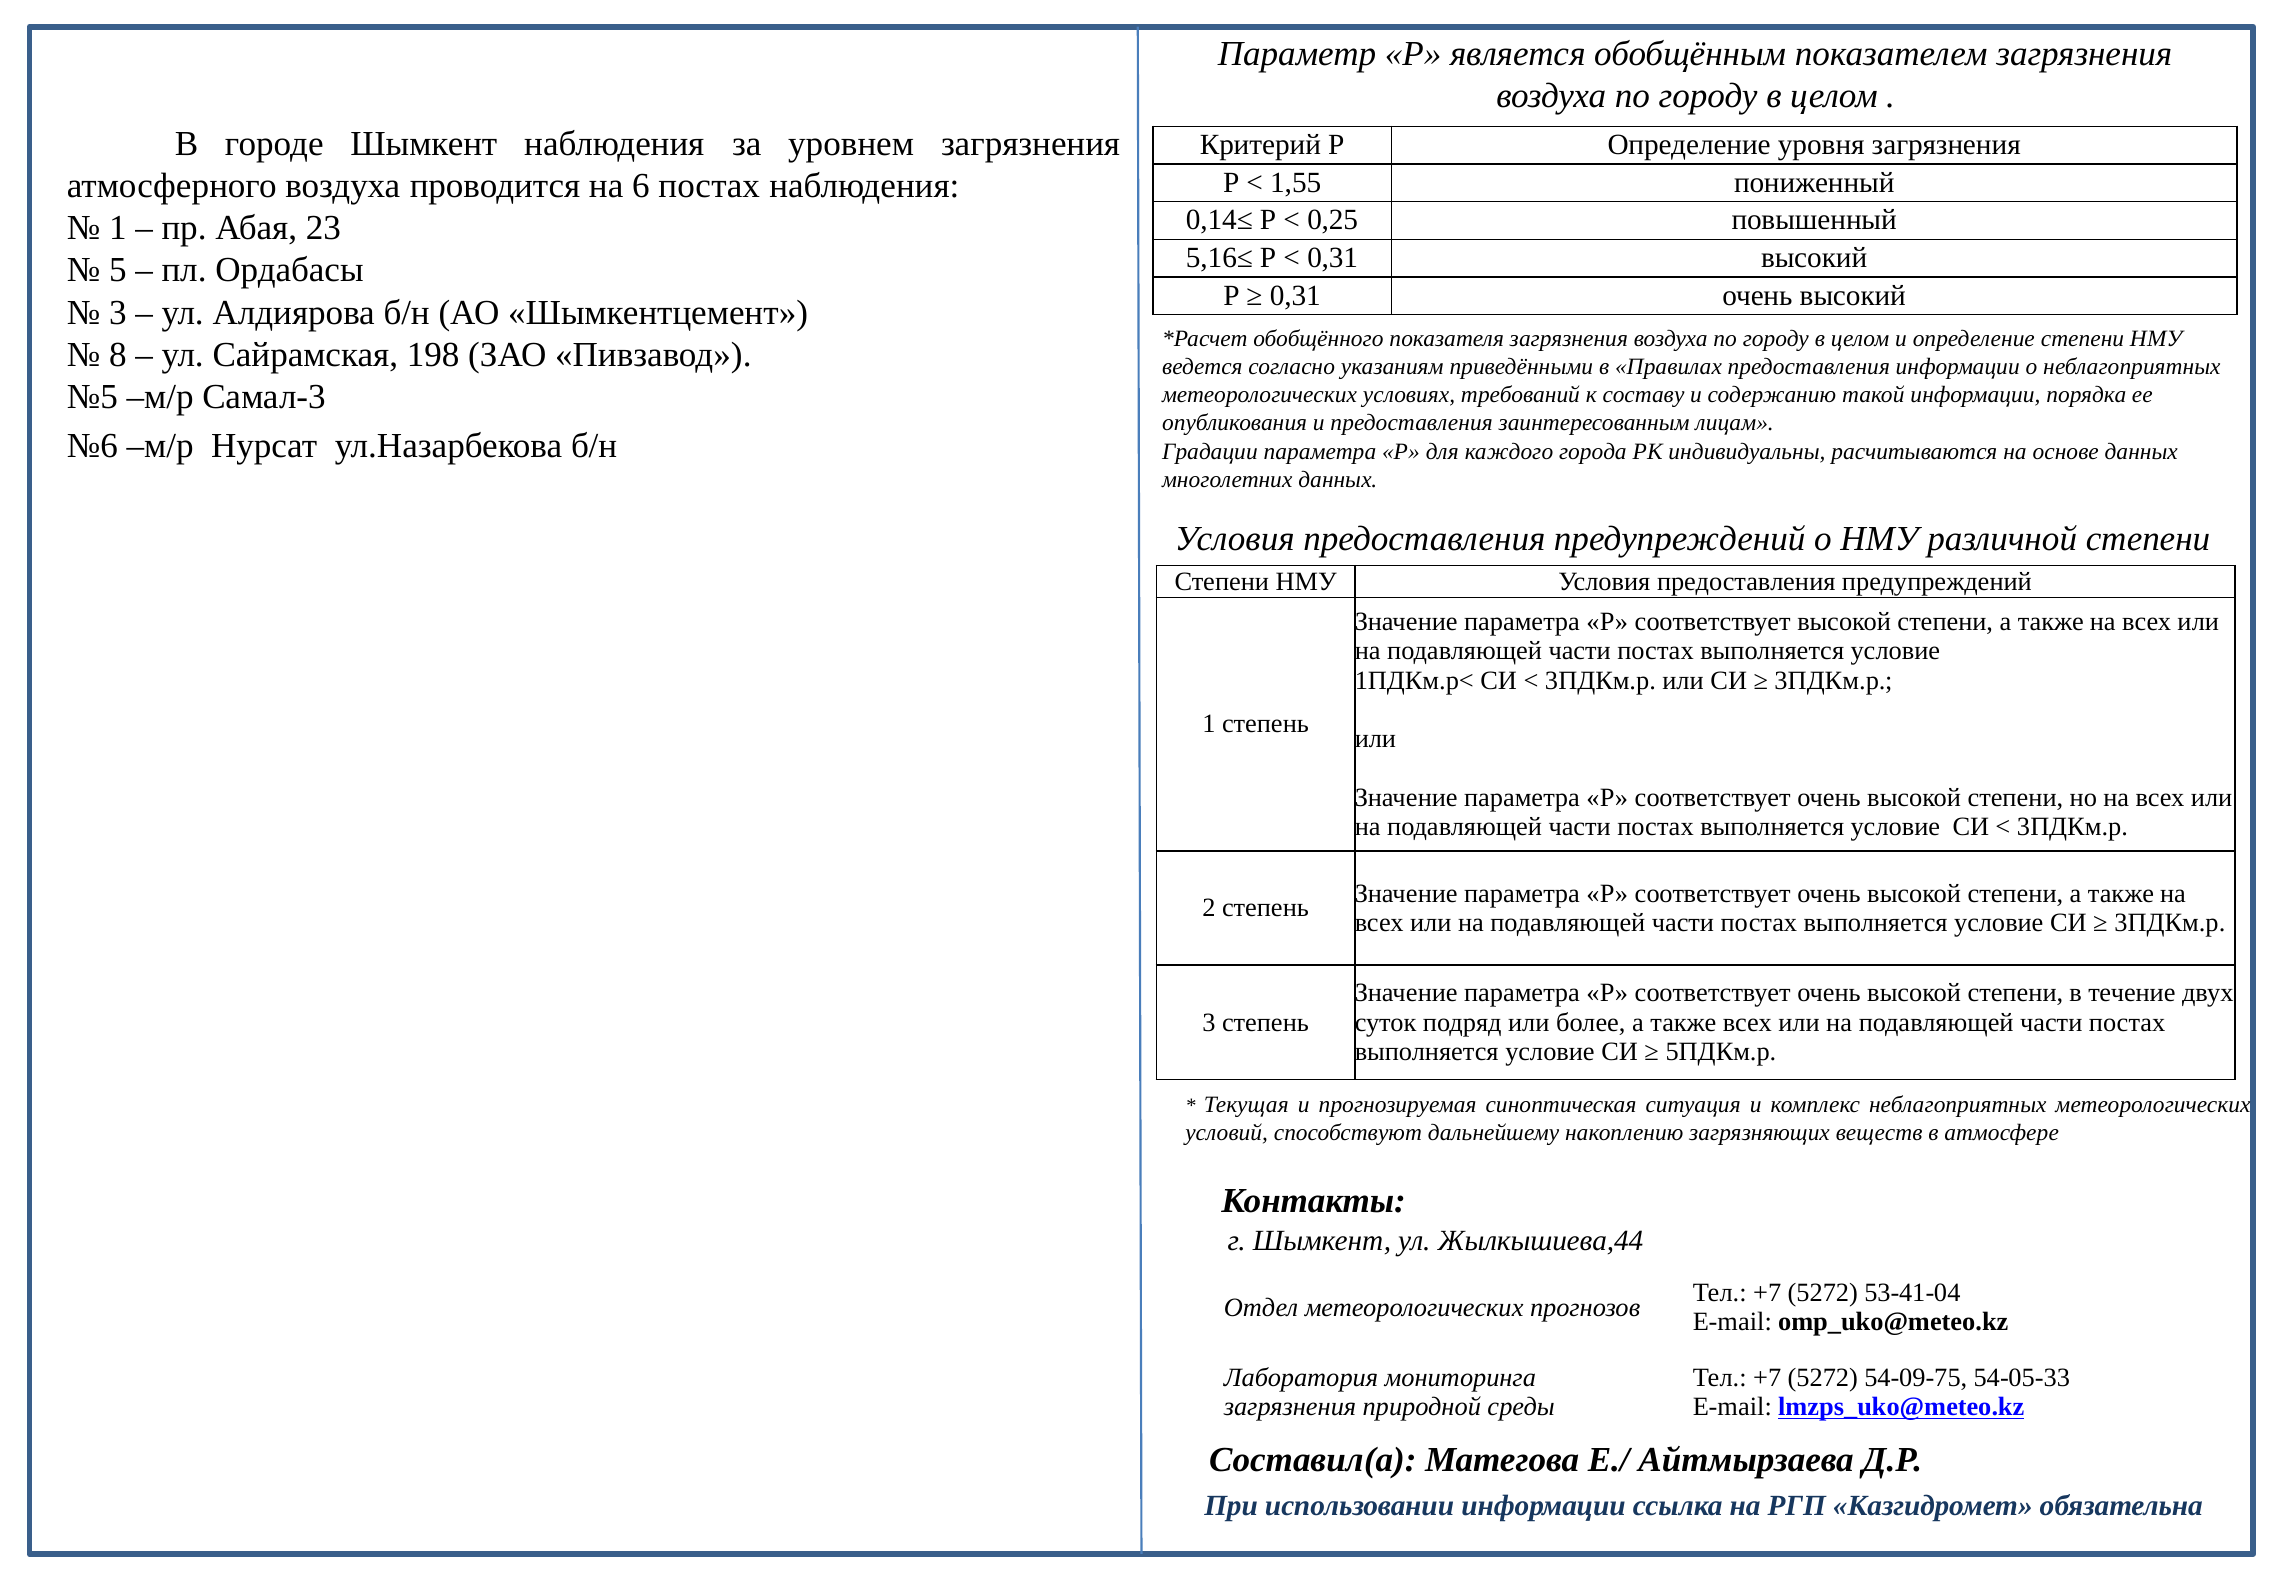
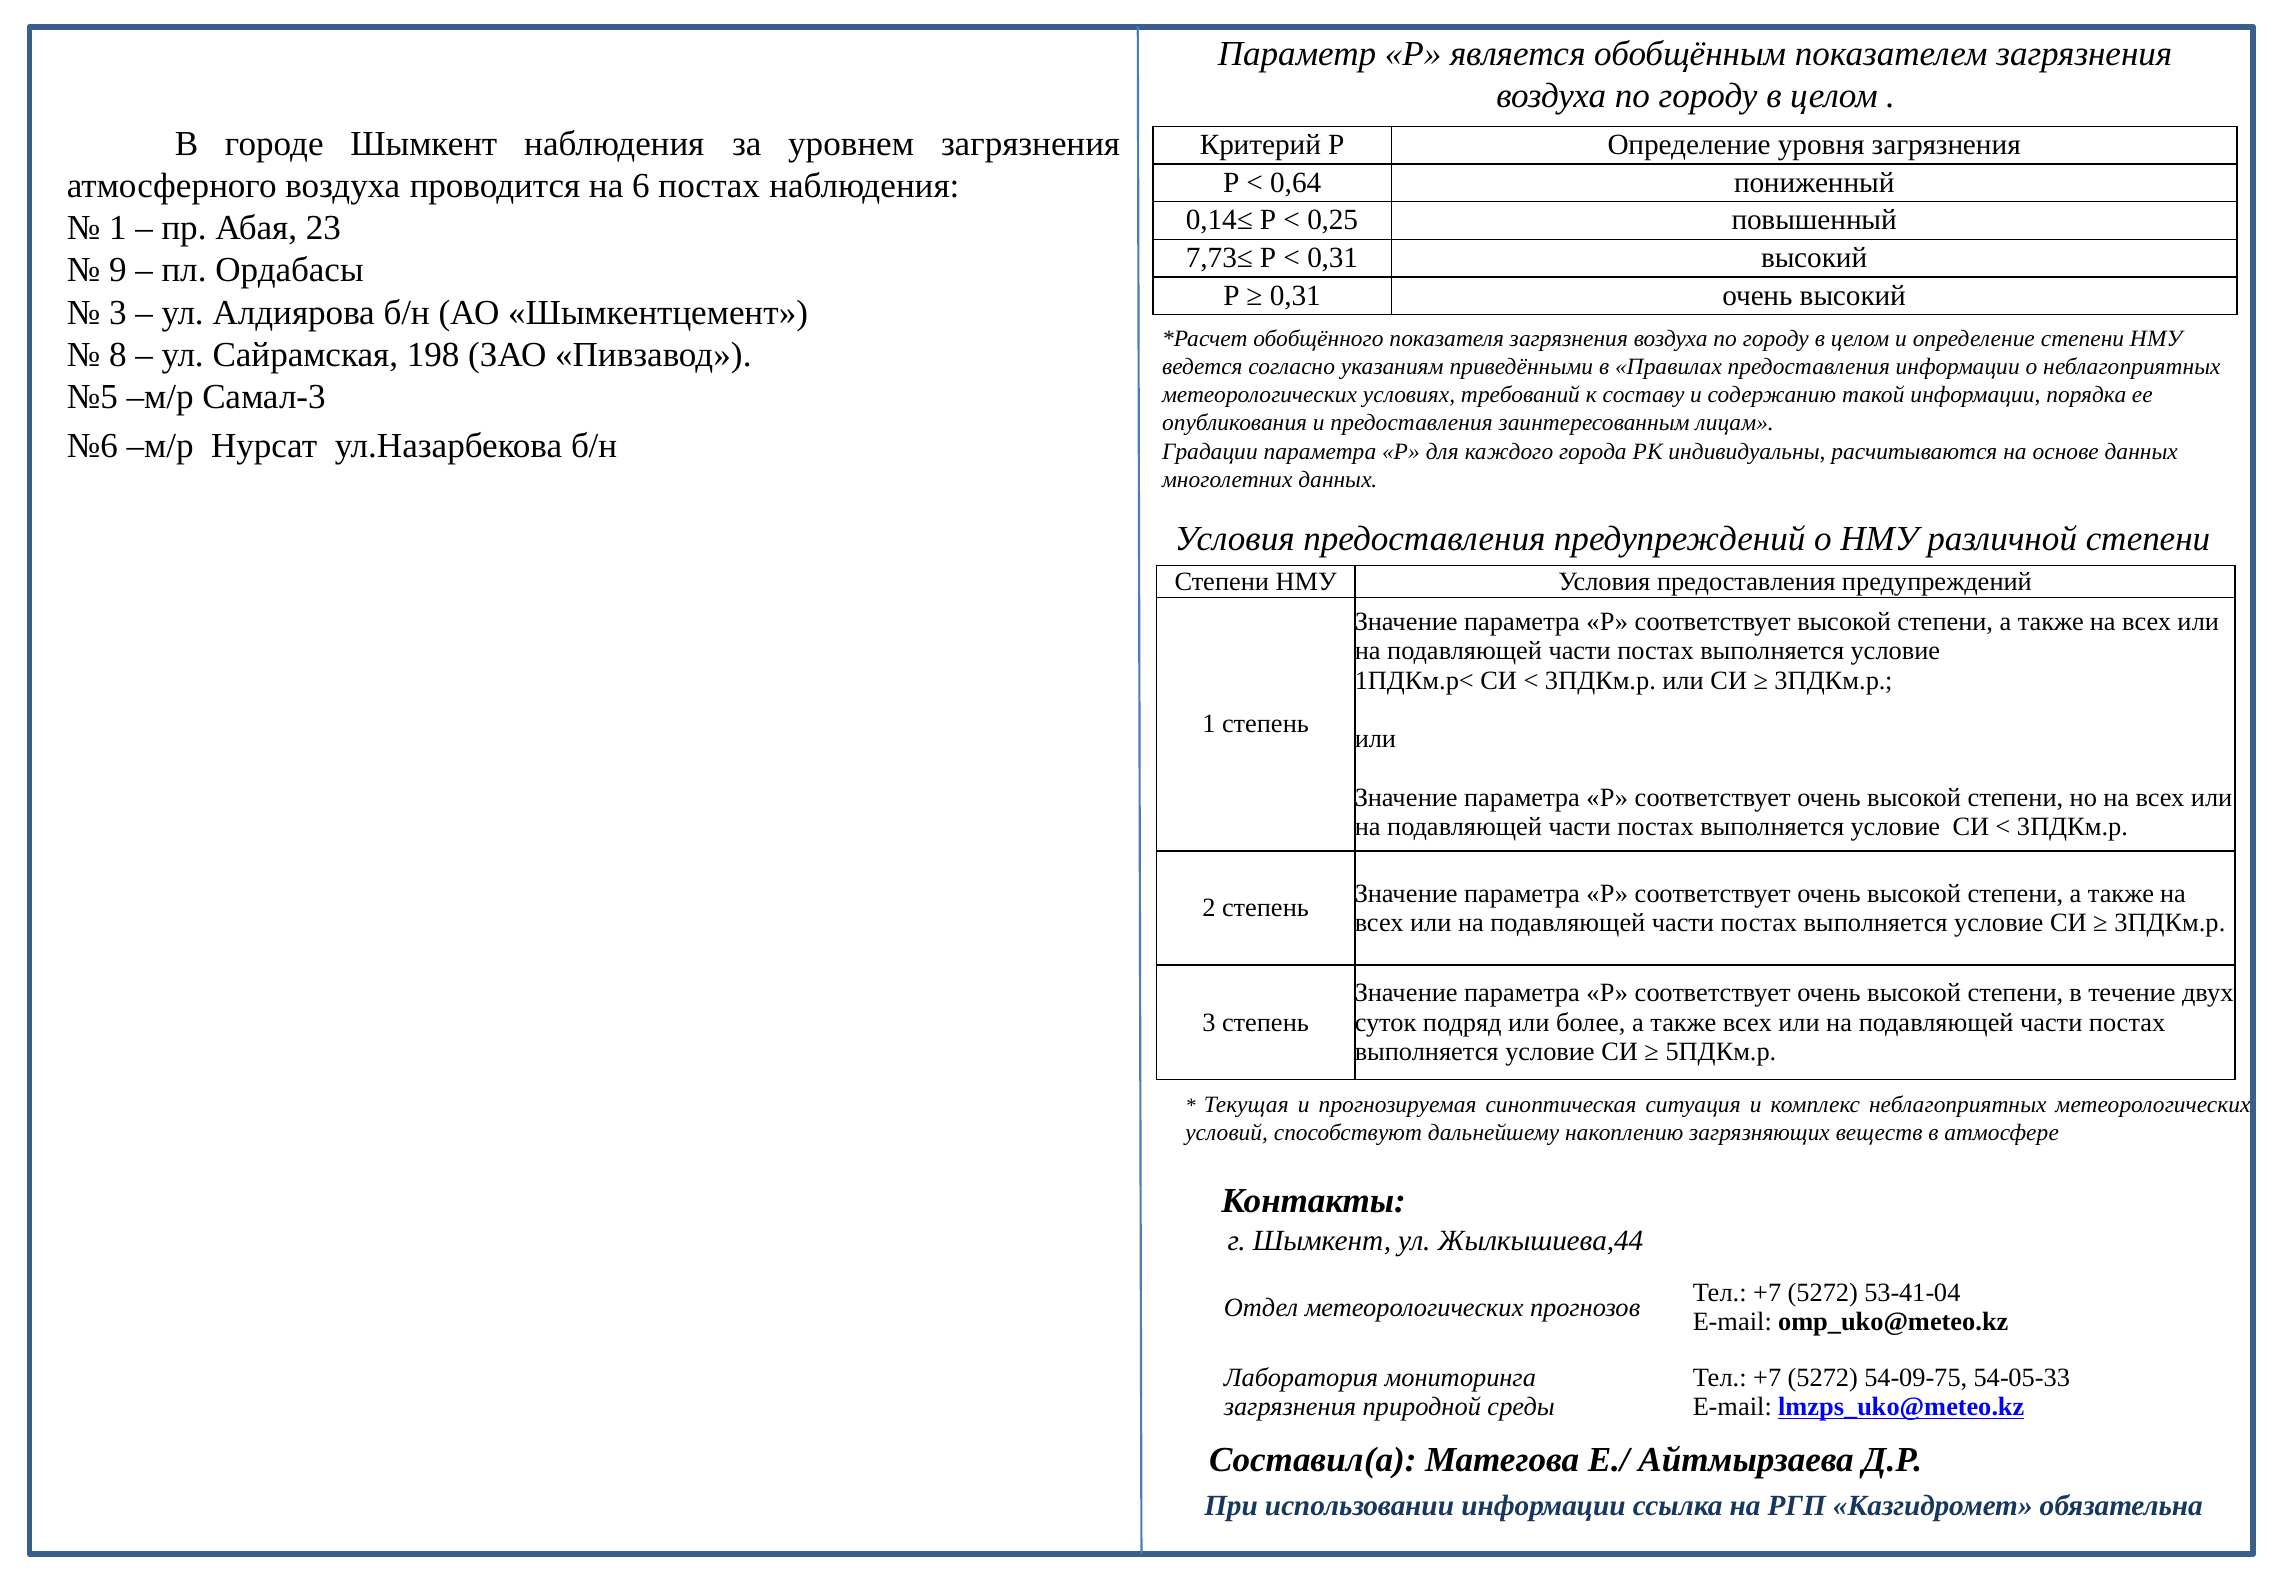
1,55: 1,55 -> 0,64
5,16≤: 5,16≤ -> 7,73≤
5: 5 -> 9
